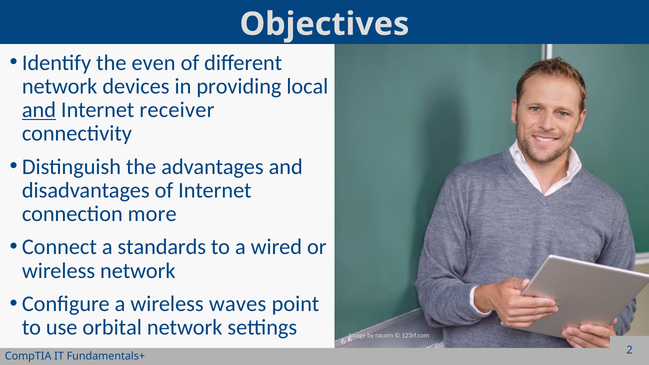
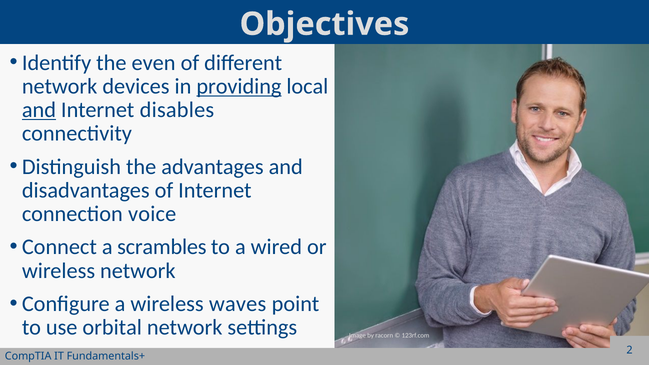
providing underline: none -> present
receiver: receiver -> disables
more: more -> voice
standards: standards -> scrambles
